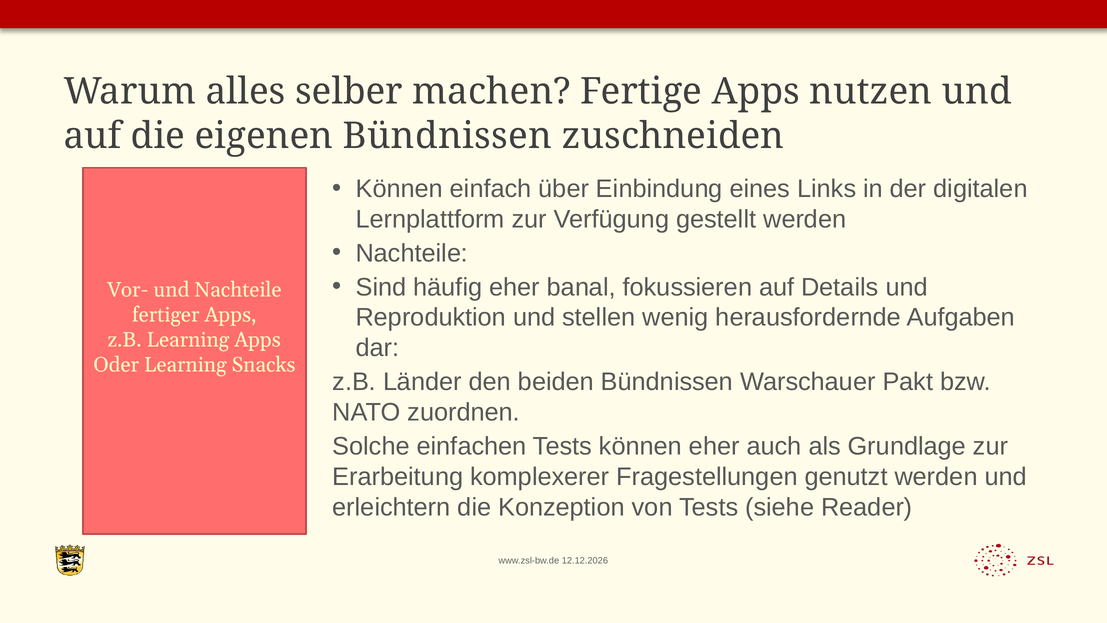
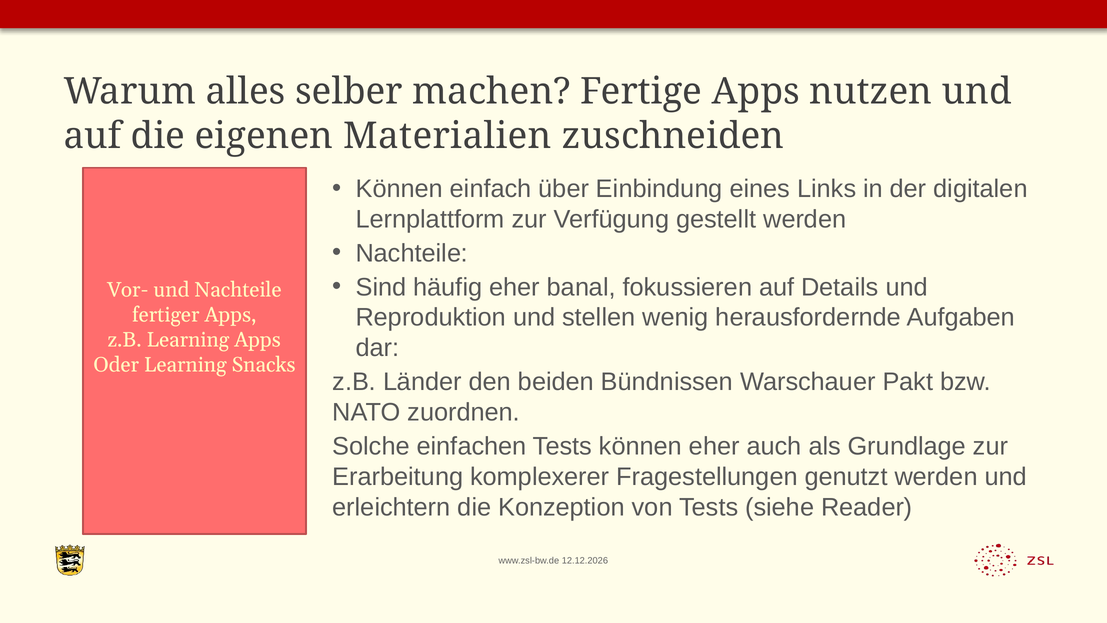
eigenen Bündnissen: Bündnissen -> Materialien
